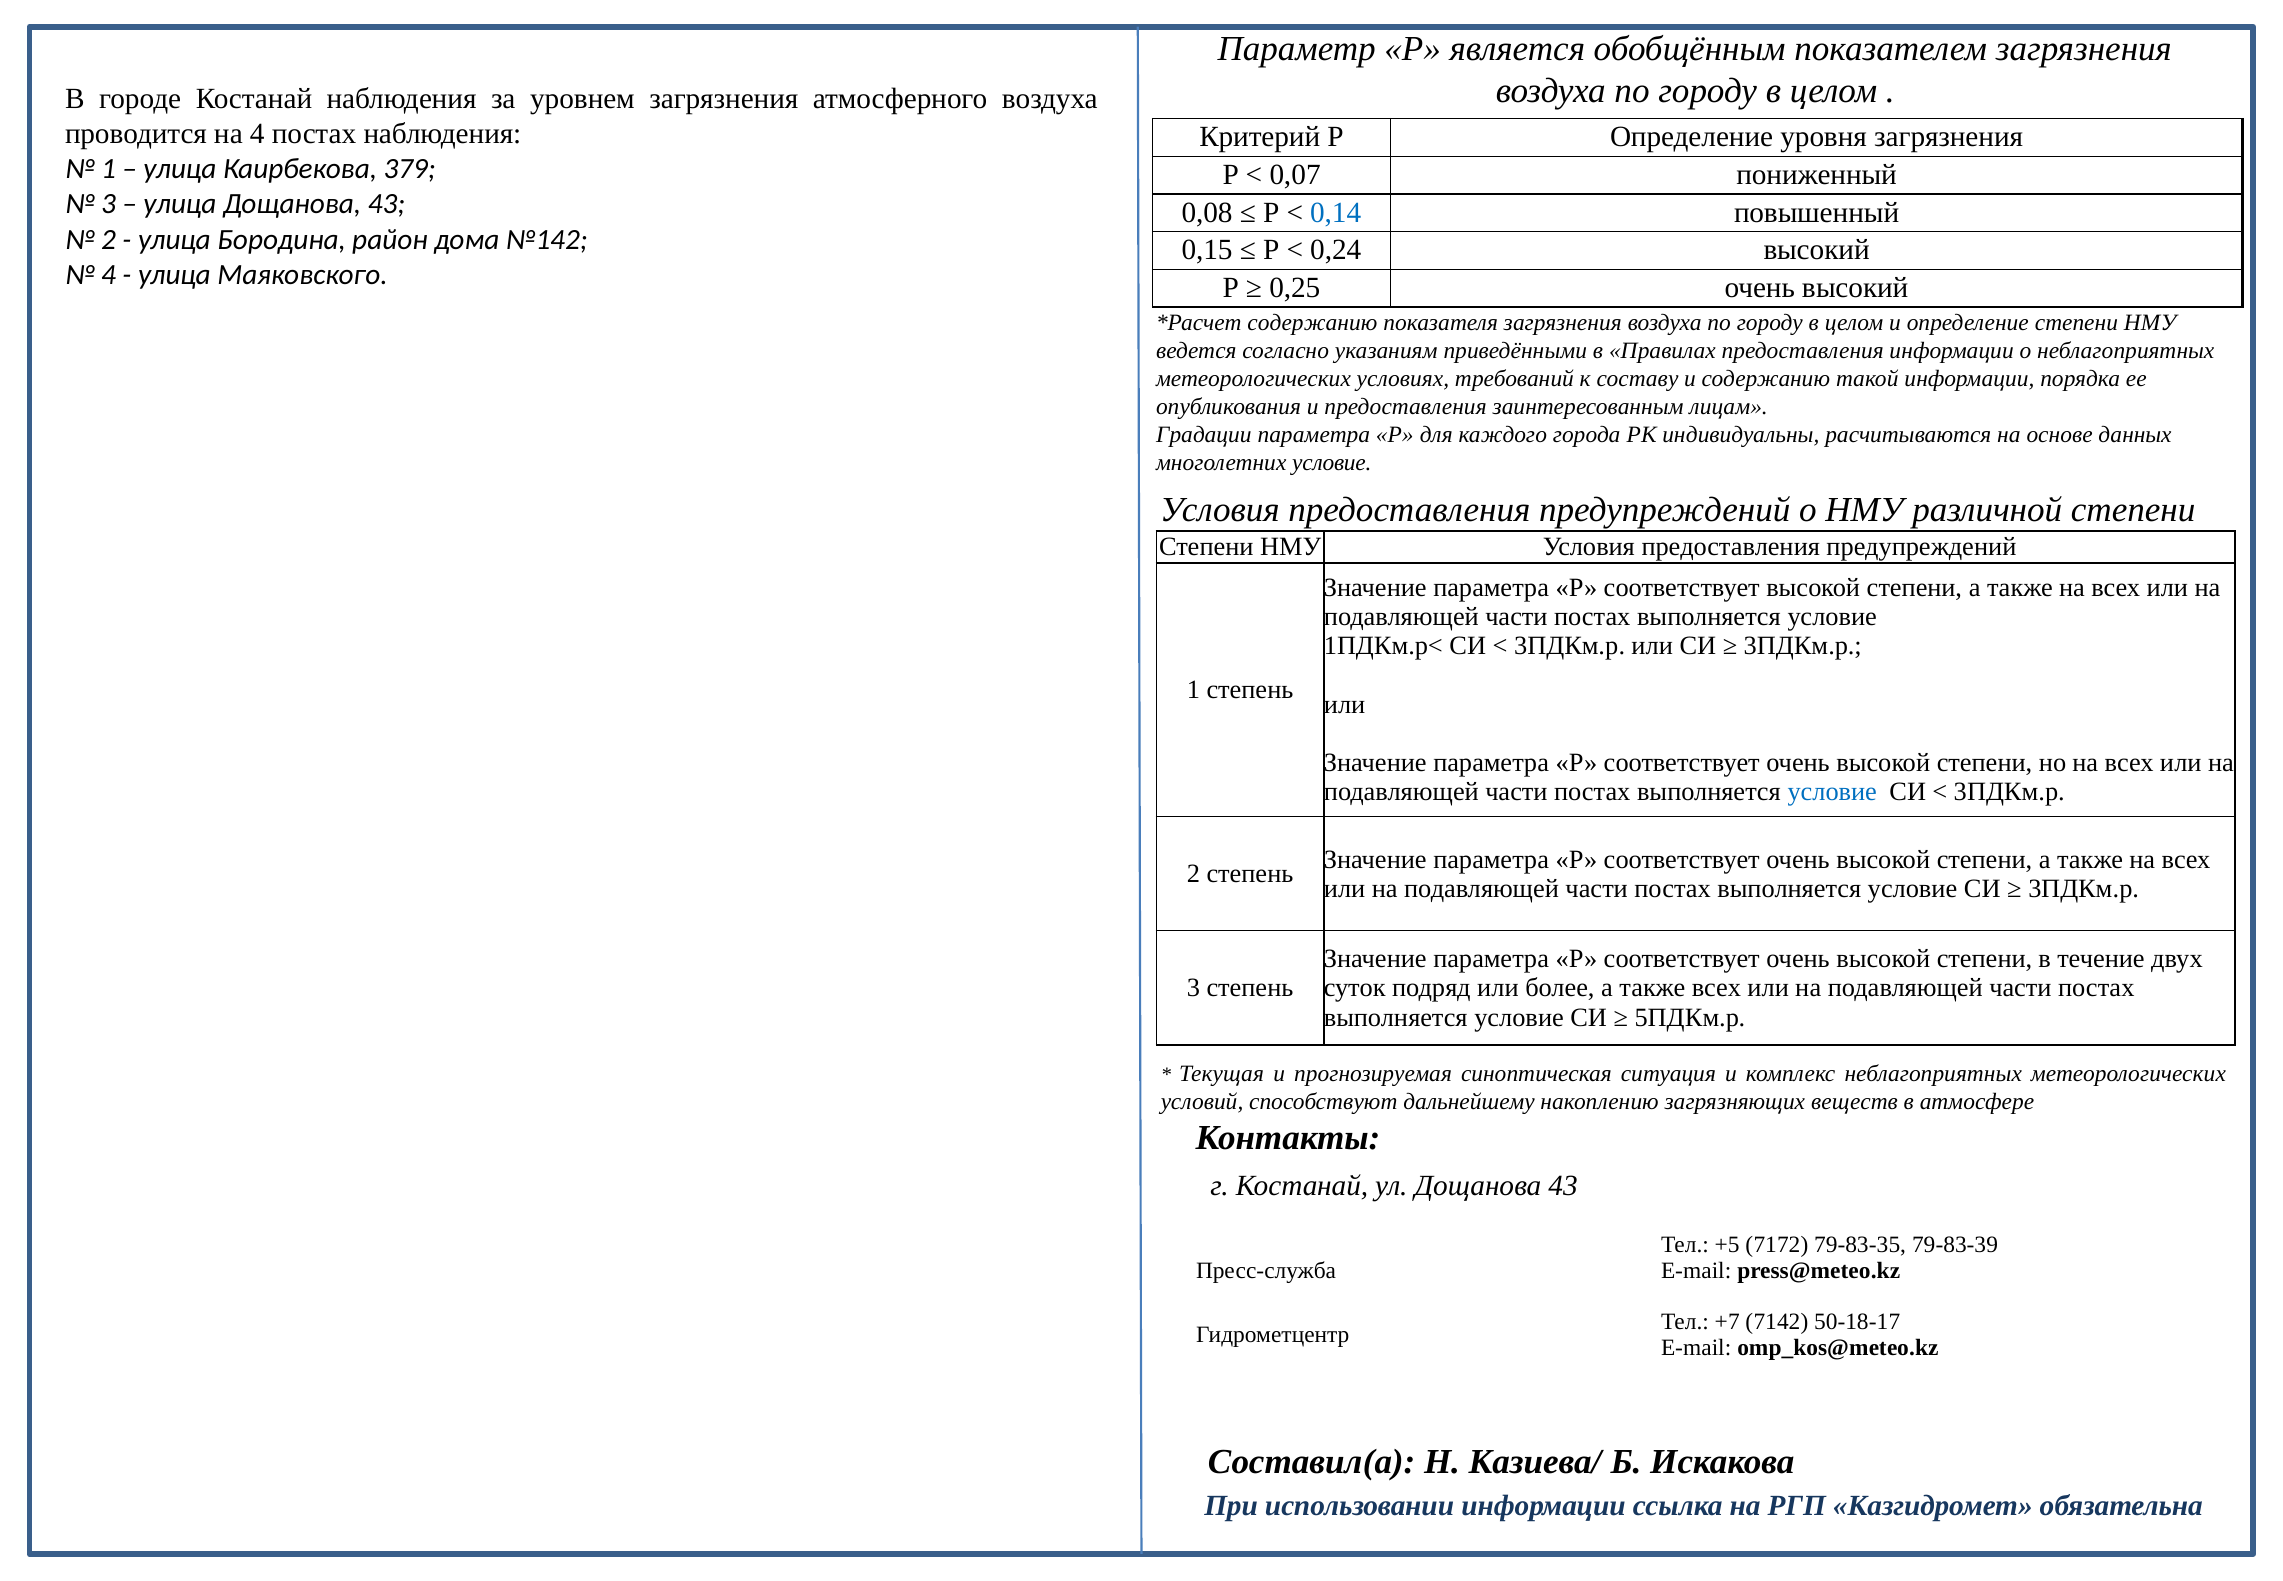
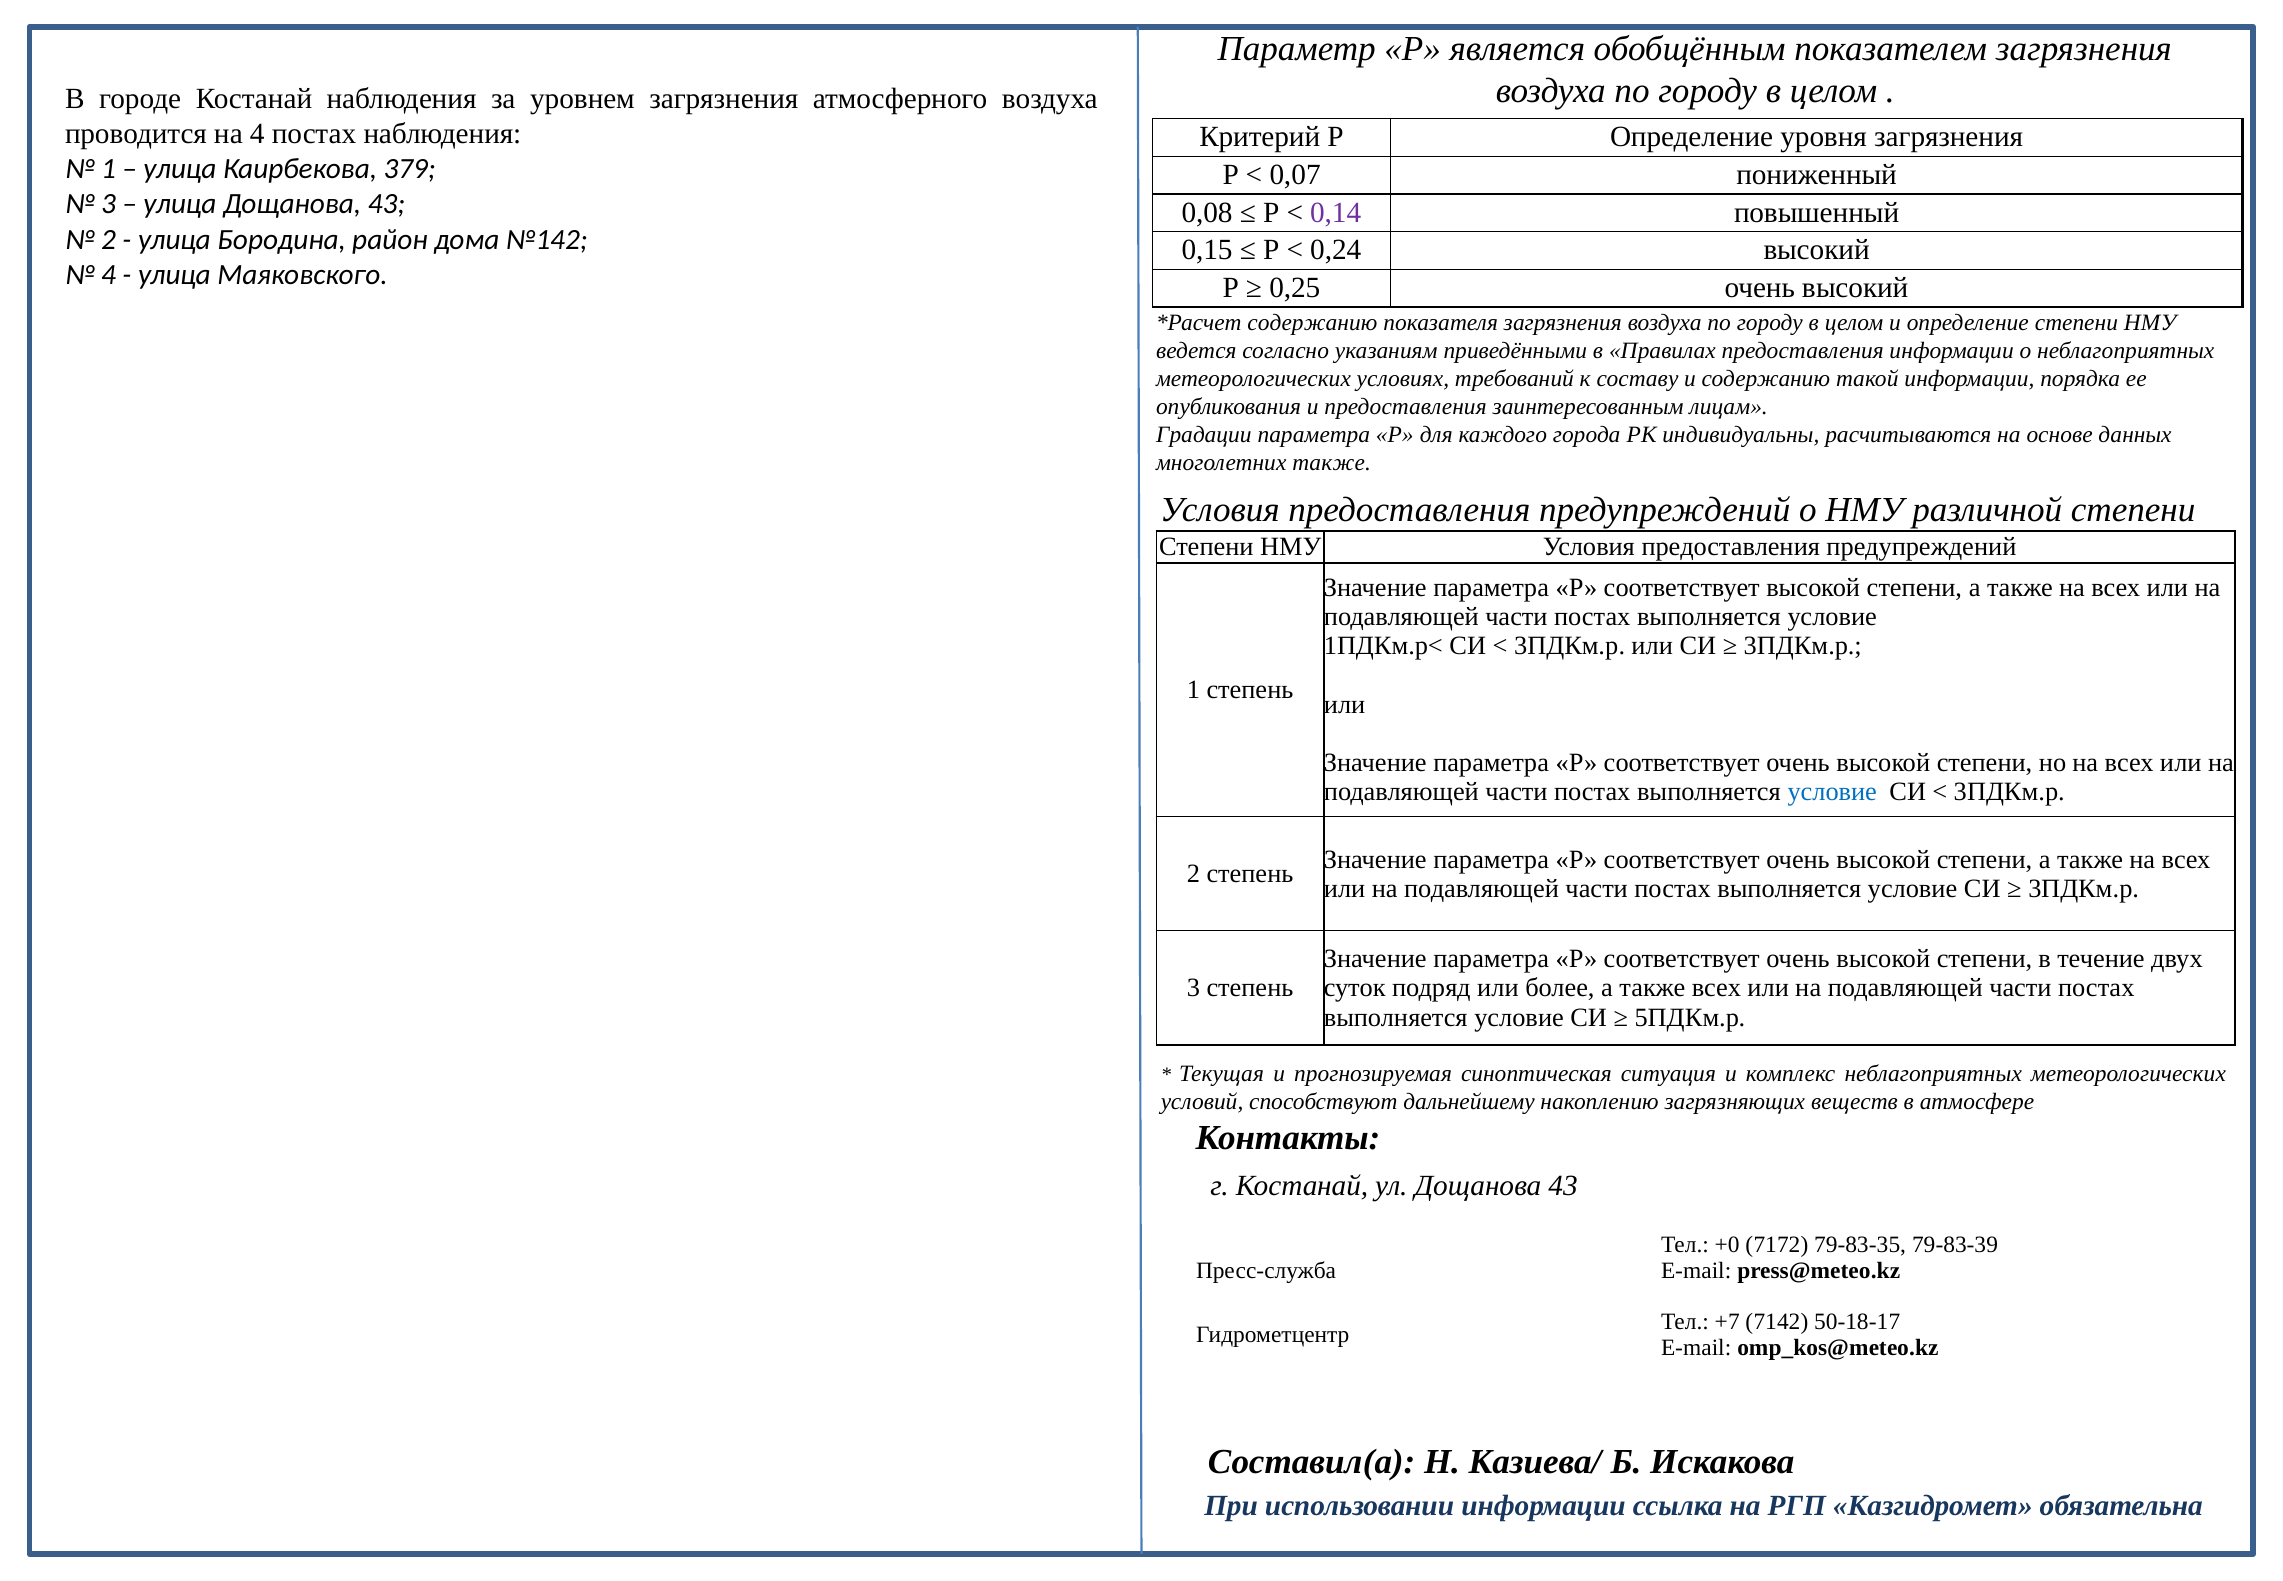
0,14 colour: blue -> purple
многолетних условие: условие -> также
+5: +5 -> +0
